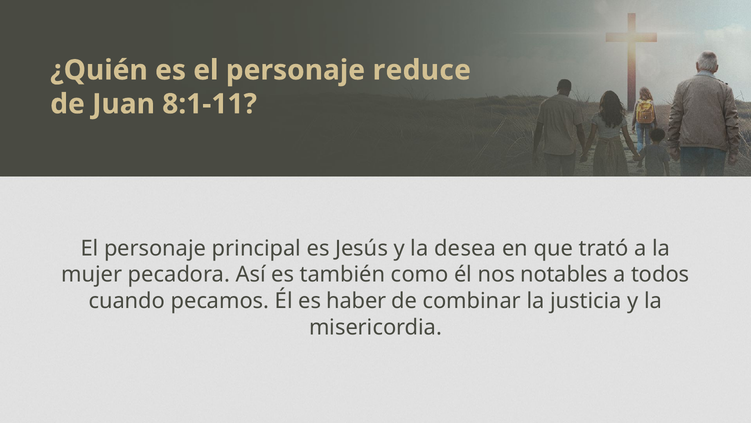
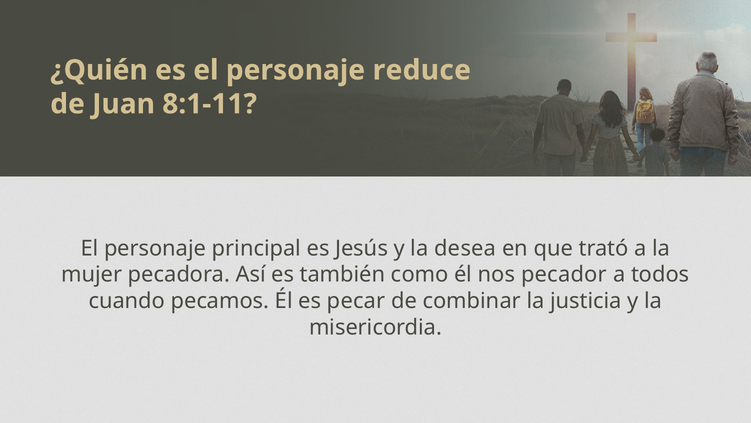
notables: notables -> pecador
haber: haber -> pecar
